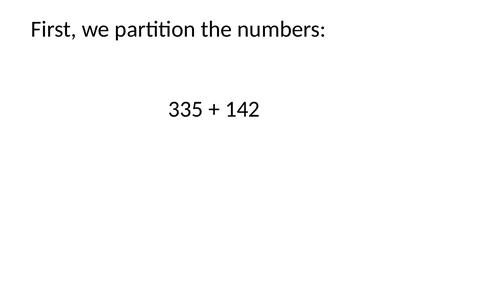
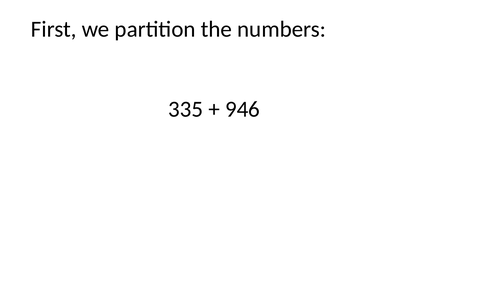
142: 142 -> 946
